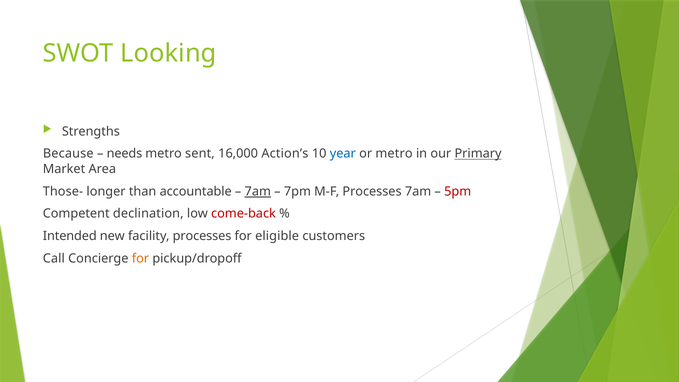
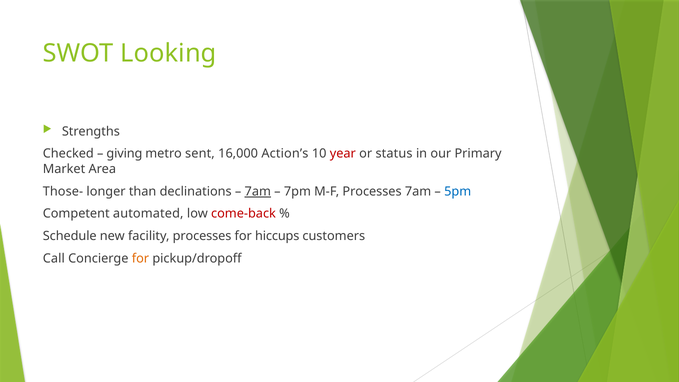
Because: Because -> Checked
needs: needs -> giving
year colour: blue -> red
or metro: metro -> status
Primary underline: present -> none
accountable: accountable -> declinations
5pm colour: red -> blue
declination: declination -> automated
Intended: Intended -> Schedule
eligible: eligible -> hiccups
